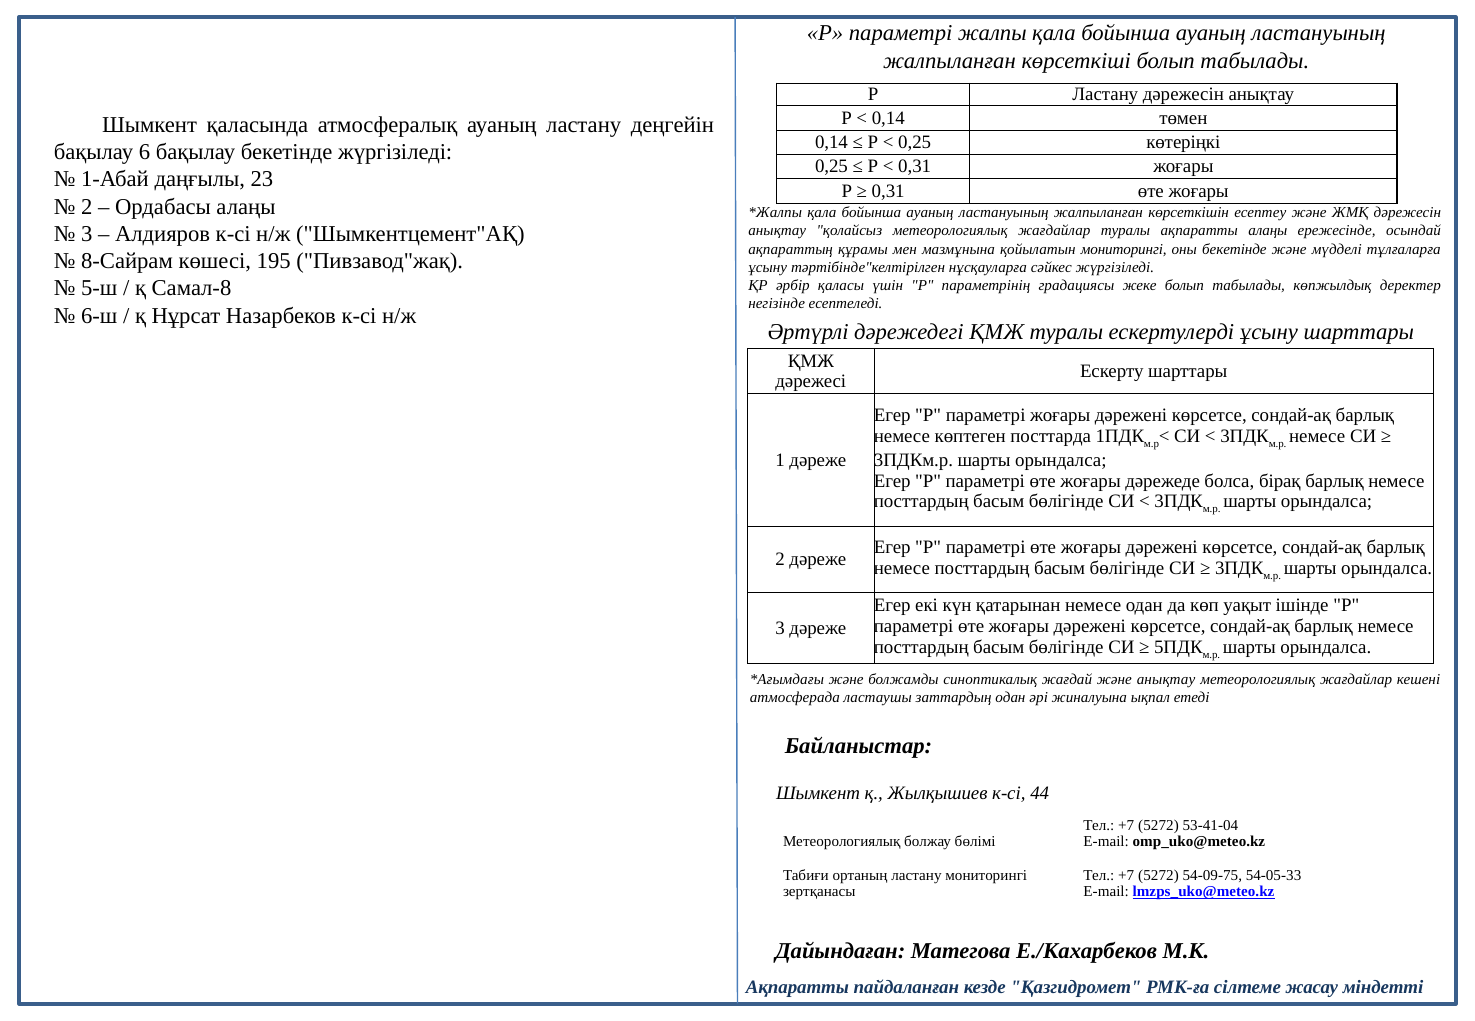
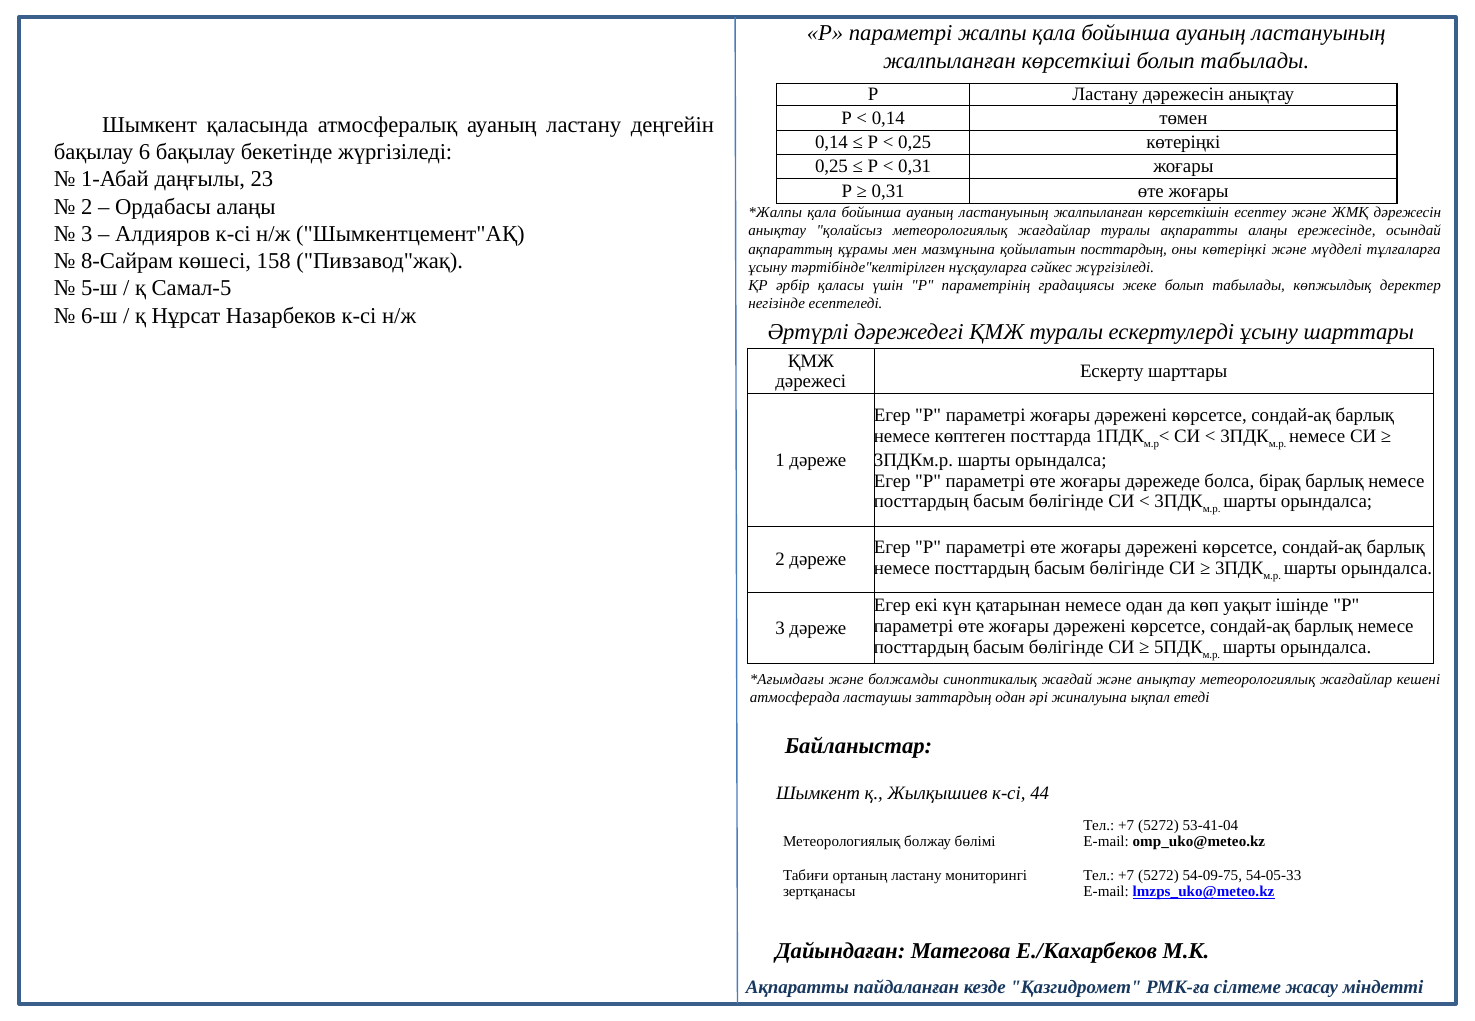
қойылатын мониторингі: мониторингі -> посттардың
оны бекетінде: бекетінде -> көтеріңкі
195: 195 -> 158
Самал-8: Самал-8 -> Самал-5
